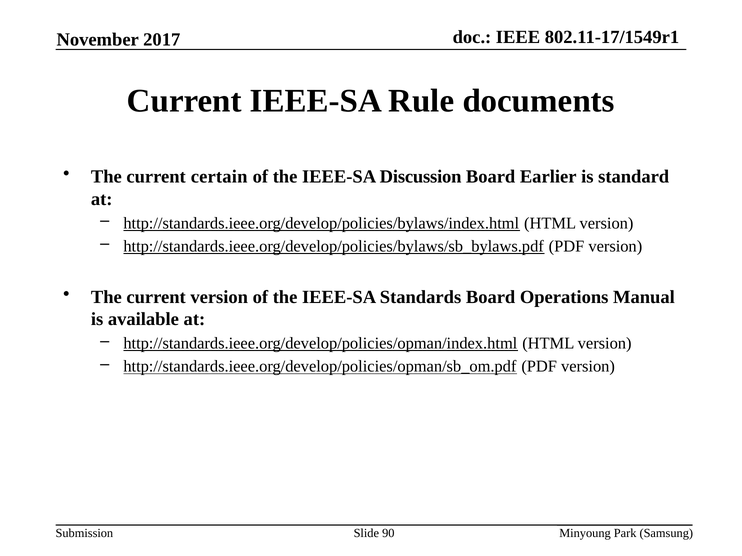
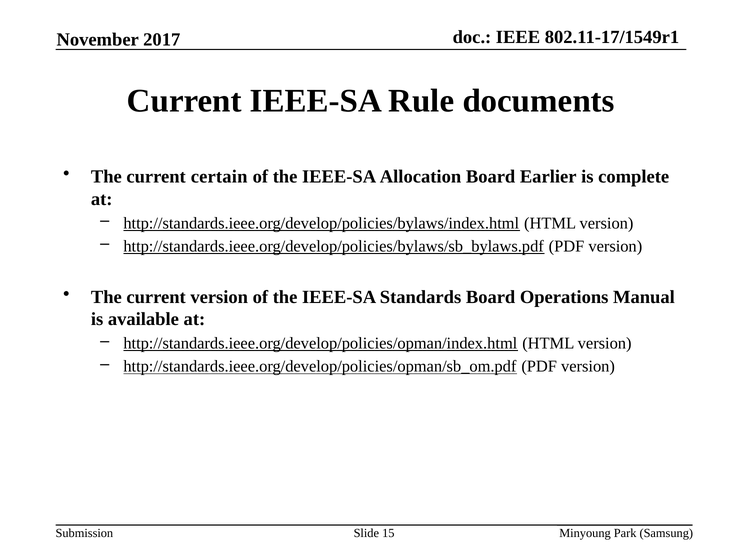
Discussion: Discussion -> Allocation
standard: standard -> complete
90: 90 -> 15
